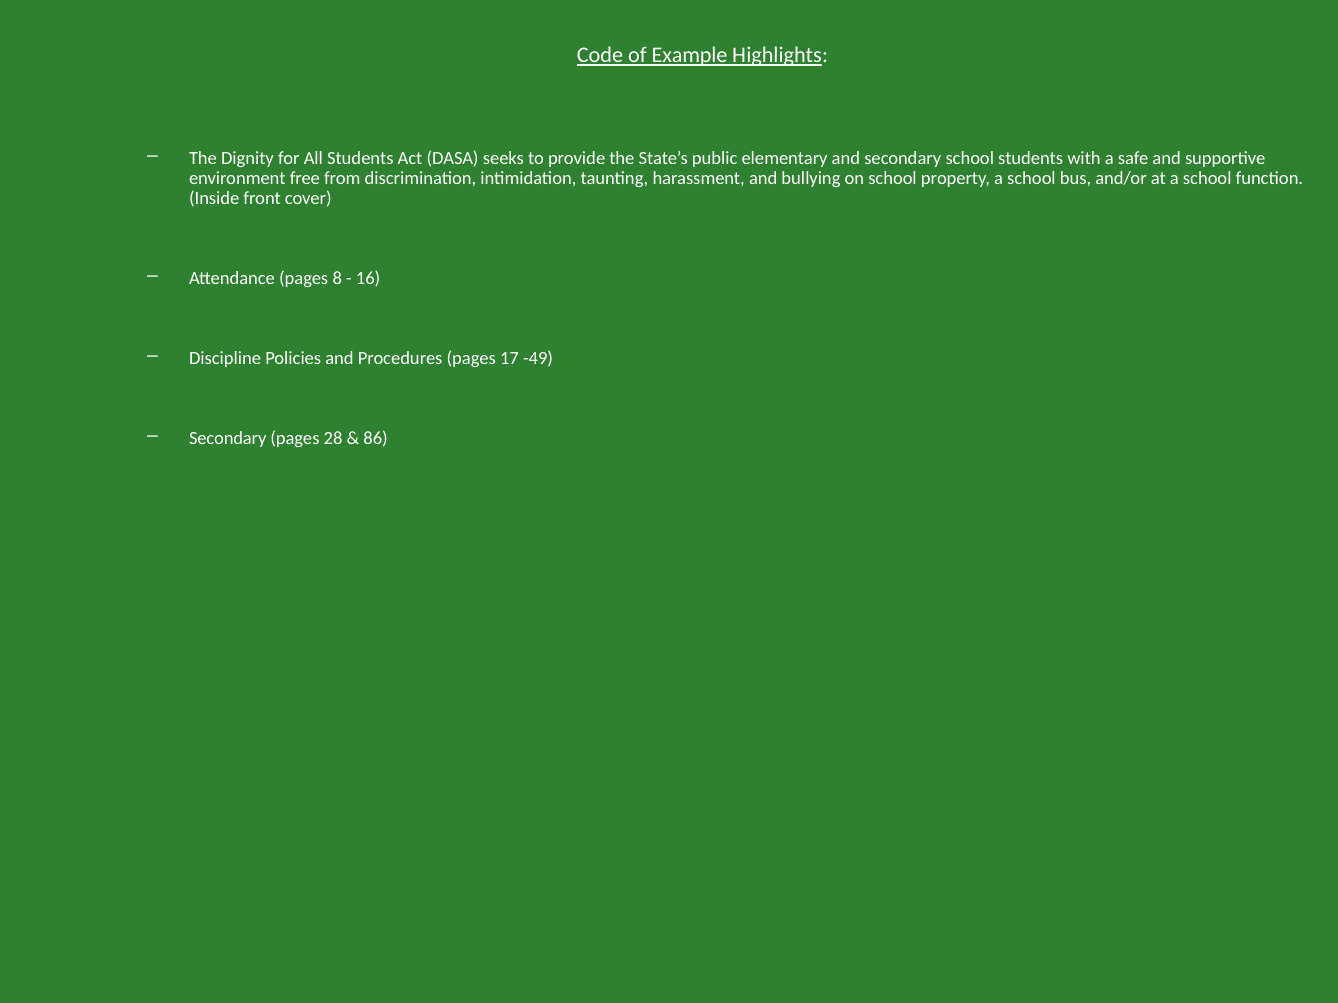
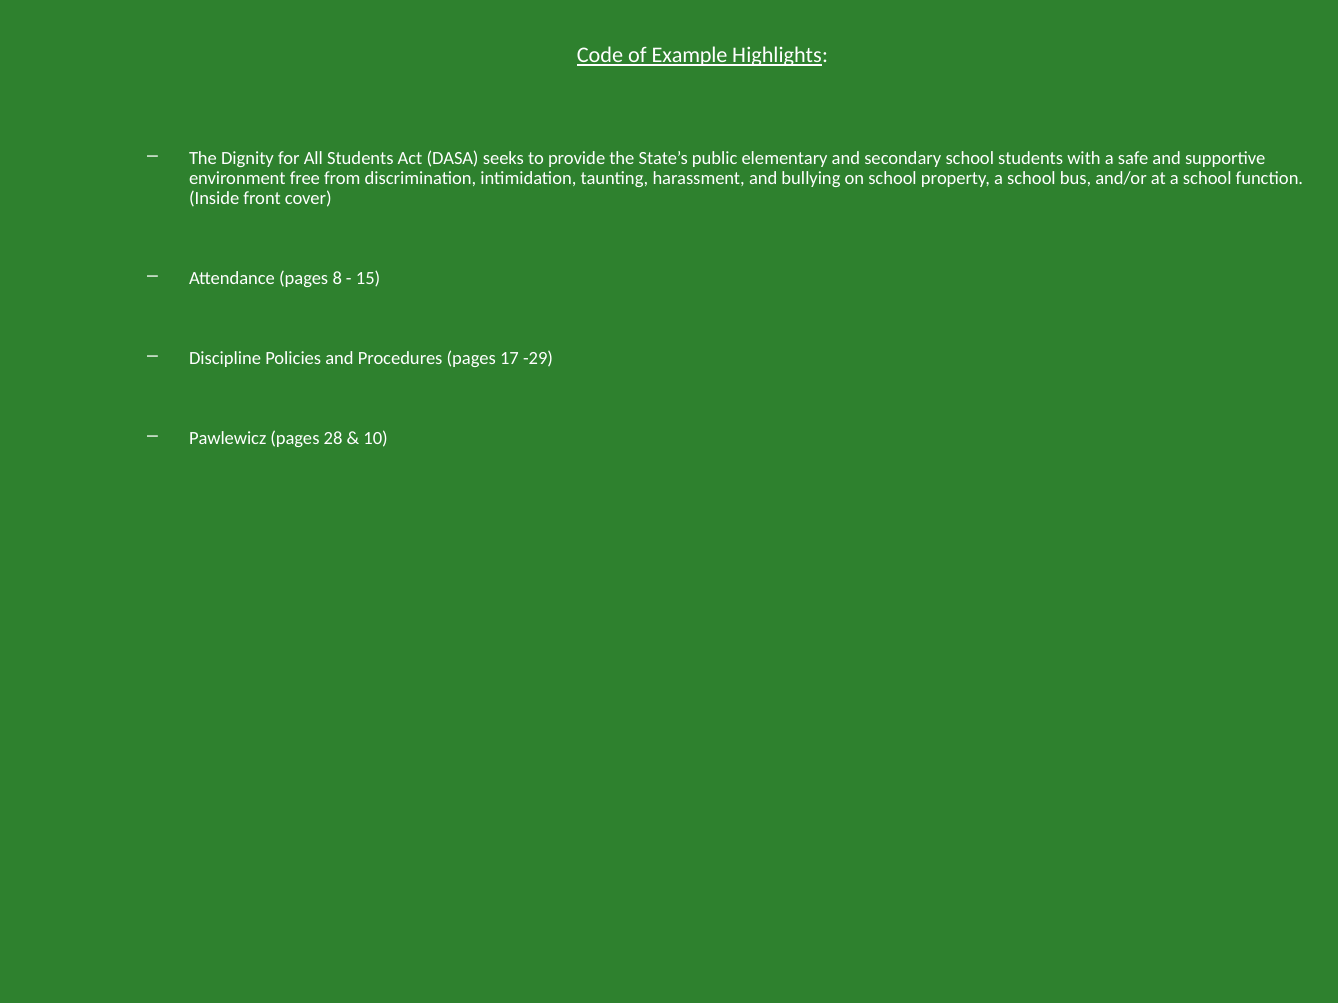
16: 16 -> 15
-49: -49 -> -29
Secondary at (228, 438): Secondary -> Pawlewicz
86: 86 -> 10
